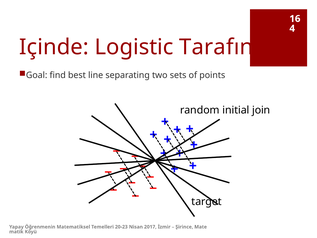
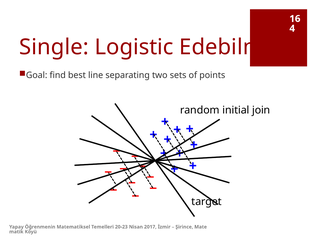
Içinde: Içinde -> Single
Tarafından: Tarafından -> Edebilmişti
